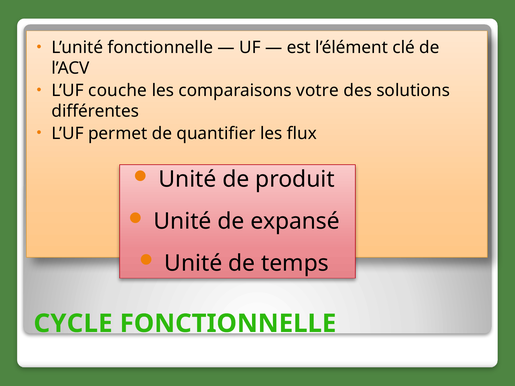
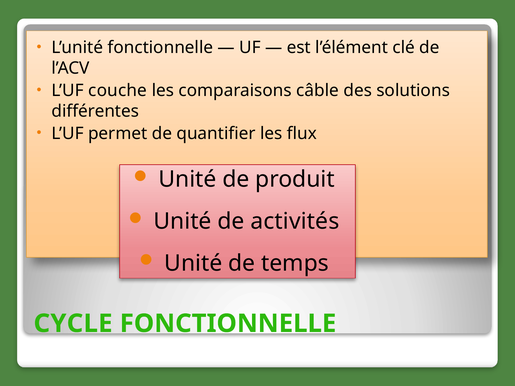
votre: votre -> câble
expansé: expansé -> activités
